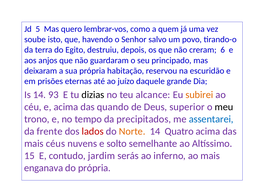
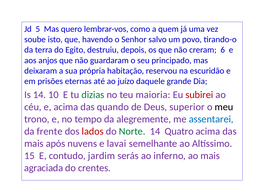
93: 93 -> 10
dizias colour: black -> green
alcance: alcance -> maioria
subirei colour: orange -> red
precipitados: precipitados -> alegremente
Norte colour: orange -> green
céus: céus -> após
solto: solto -> lavai
enganava: enganava -> agraciada
do própria: própria -> crentes
